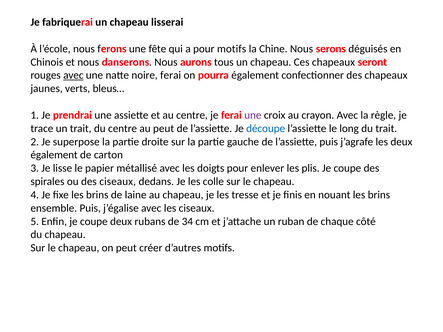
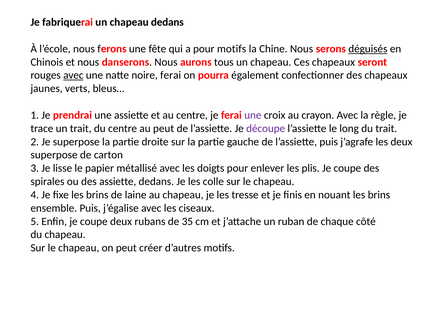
chapeau lisserai: lisserai -> dedans
déguisés underline: none -> present
découpe colour: blue -> purple
également at (54, 155): également -> superpose
des ciseaux: ciseaux -> assiette
34: 34 -> 35
